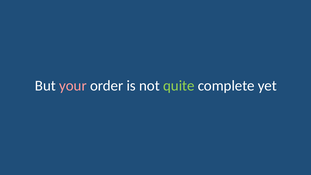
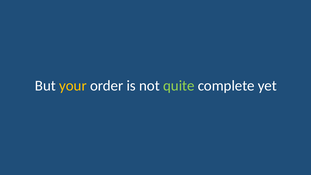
your colour: pink -> yellow
